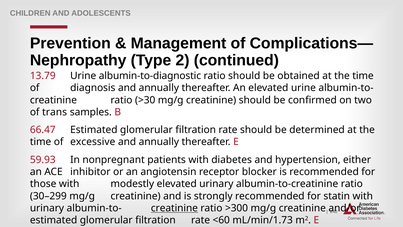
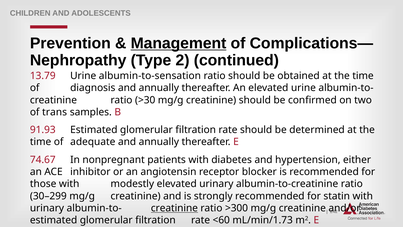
Management underline: none -> present
albumin-to-diagnostic: albumin-to-diagnostic -> albumin-to-sensation
66.47: 66.47 -> 91.93
excessive: excessive -> adequate
59.93: 59.93 -> 74.67
